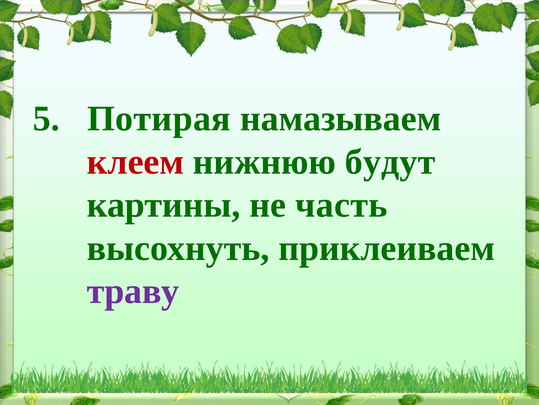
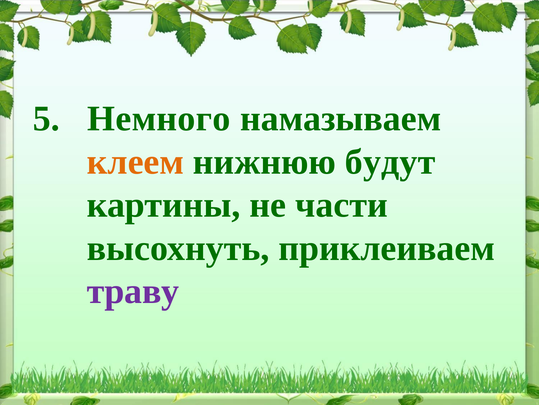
Потирая: Потирая -> Немного
клеем colour: red -> orange
часть: часть -> части
